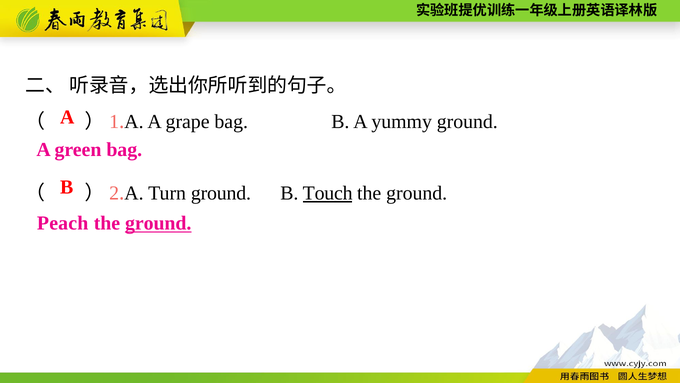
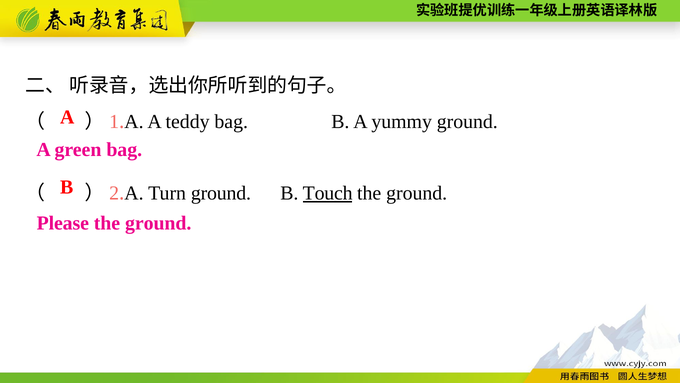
grape: grape -> teddy
Peach: Peach -> Please
ground at (158, 223) underline: present -> none
